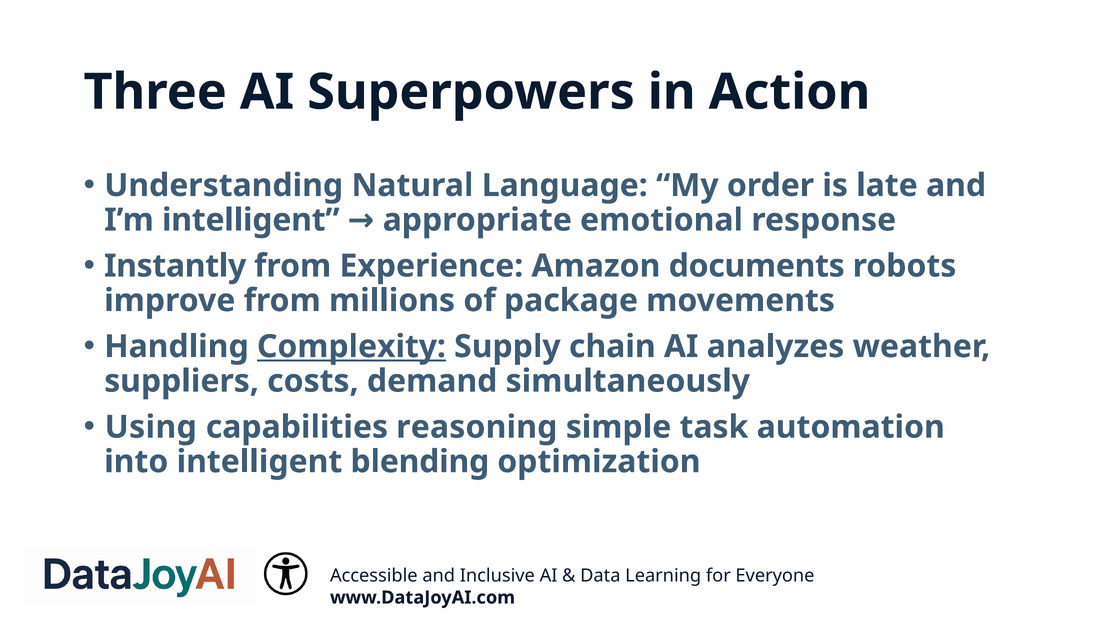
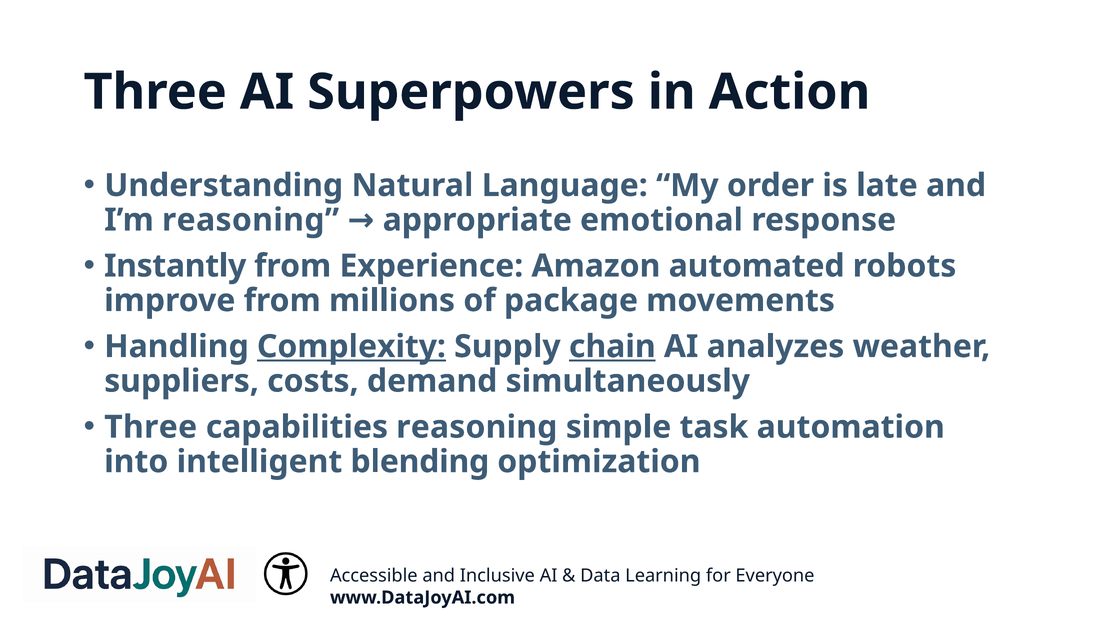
I’m intelligent: intelligent -> reasoning
documents: documents -> automated
chain underline: none -> present
Using at (151, 427): Using -> Three
